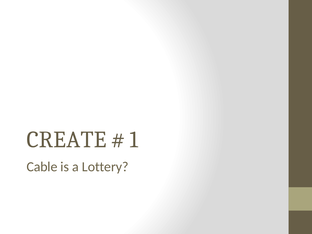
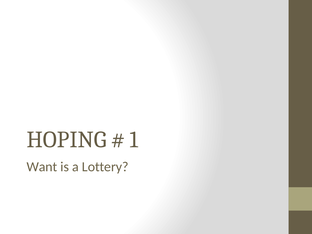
CREATE: CREATE -> HOPING
Cable: Cable -> Want
